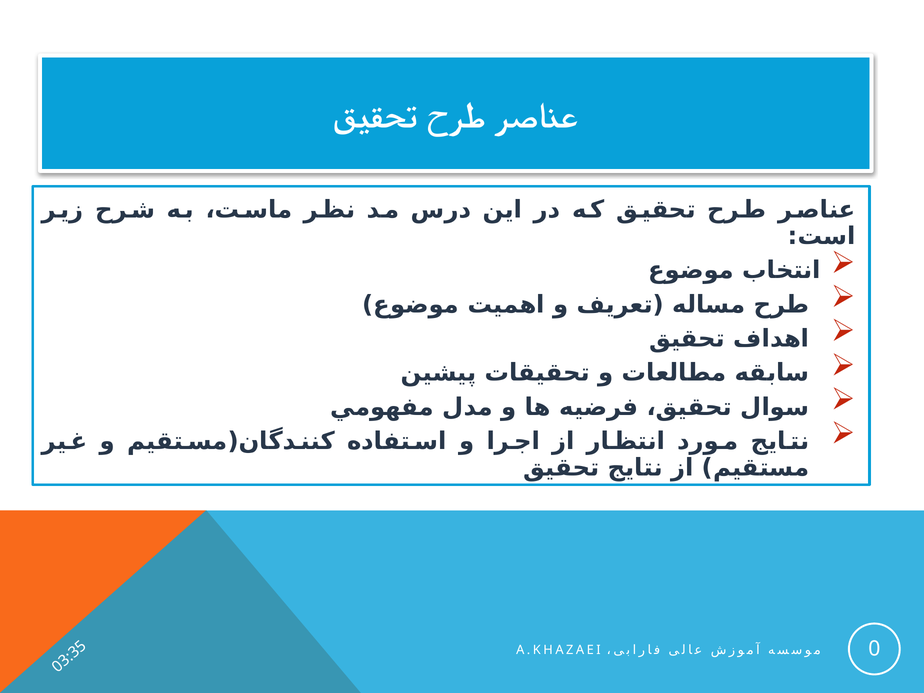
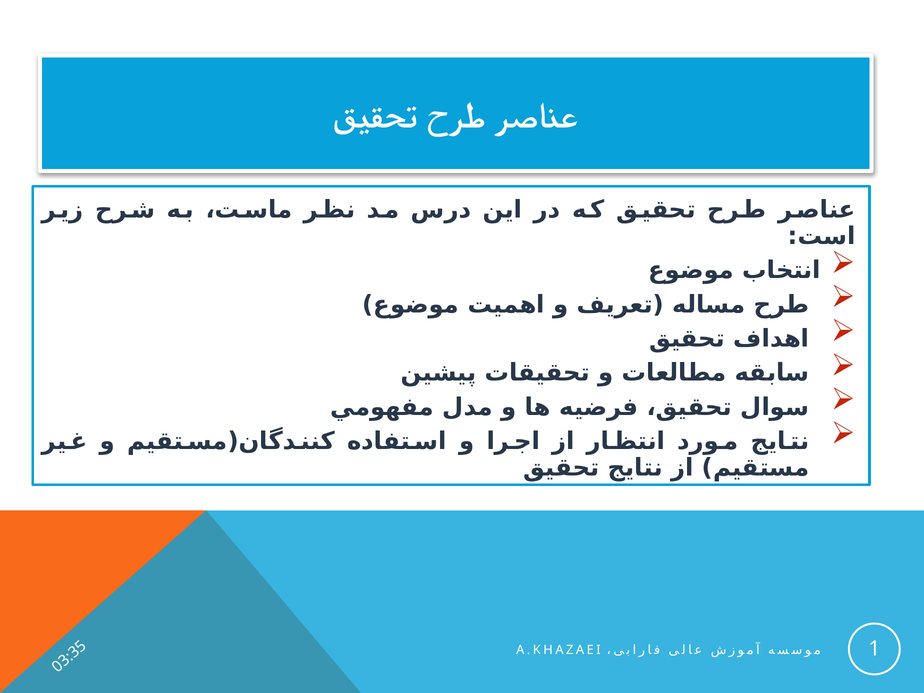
A.KHAZAEI 0: 0 -> 1
